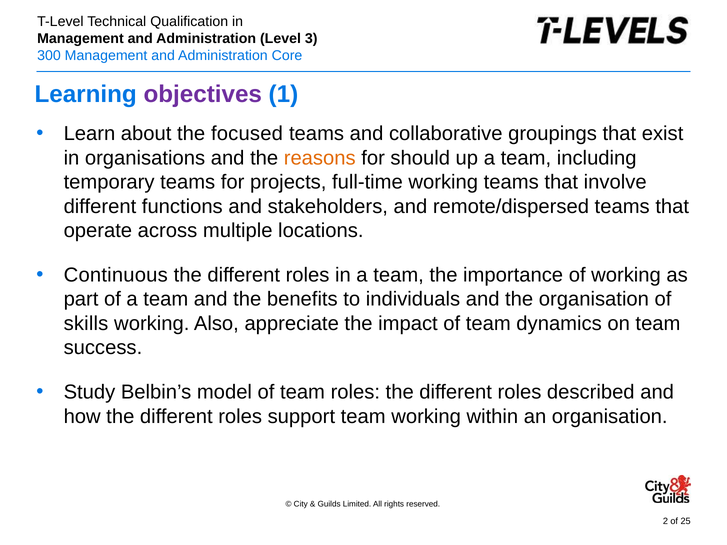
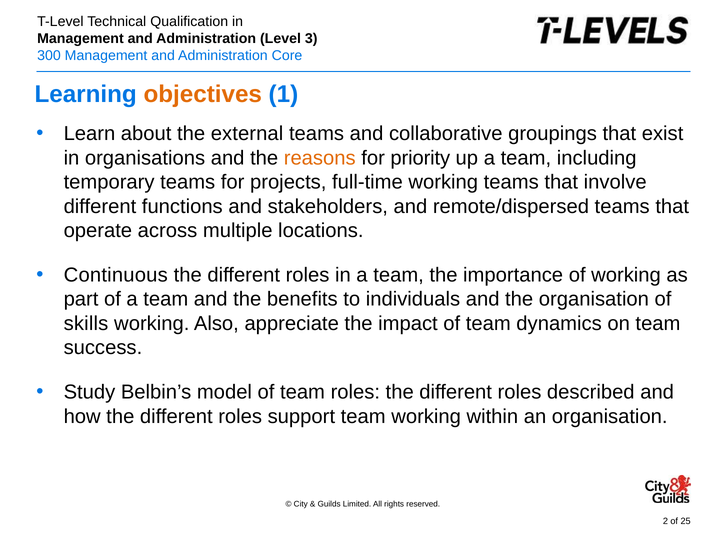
objectives colour: purple -> orange
focused: focused -> external
should: should -> priority
